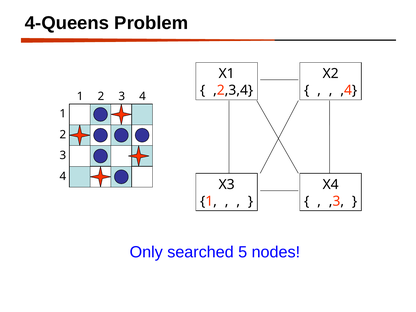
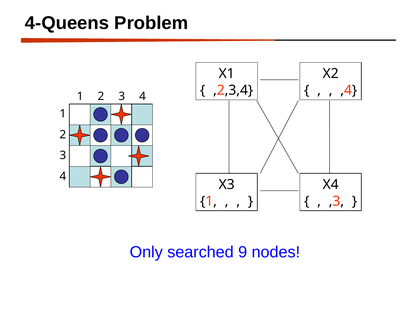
5: 5 -> 9
